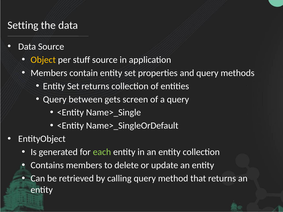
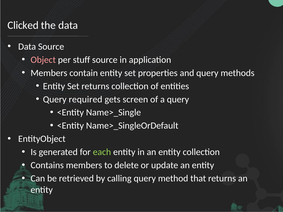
Setting: Setting -> Clicked
Object colour: yellow -> pink
between: between -> required
